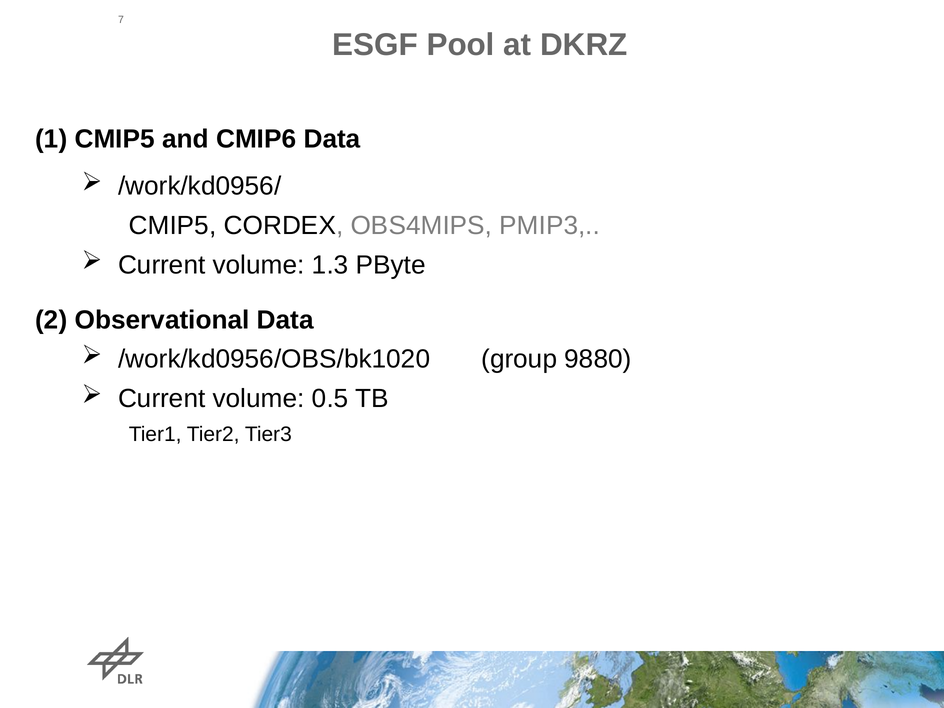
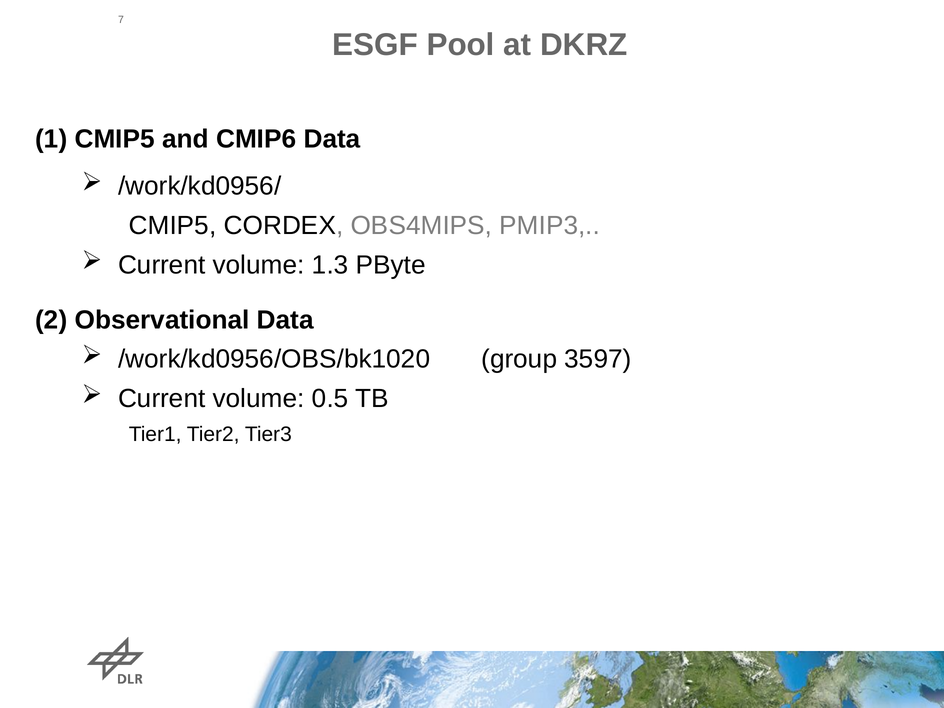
9880: 9880 -> 3597
